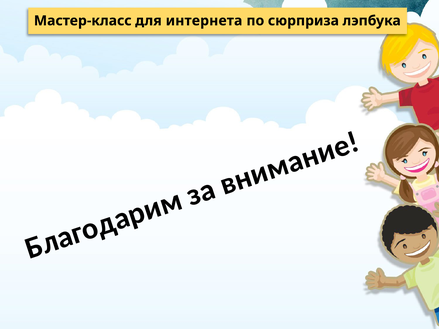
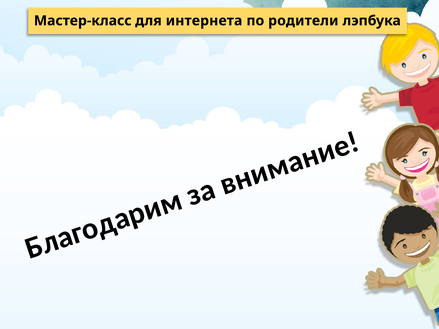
сюрприза: сюрприза -> родители
